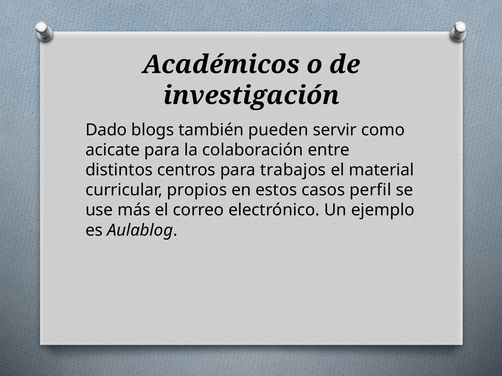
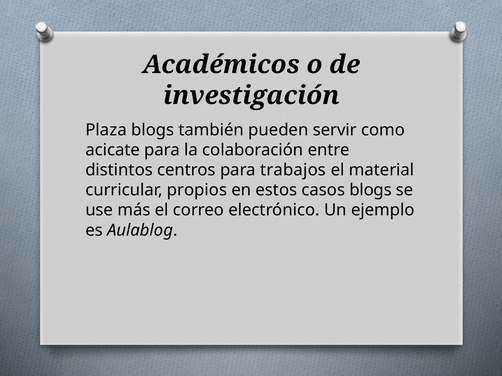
Dado: Dado -> Plaza
casos perfil: perfil -> blogs
